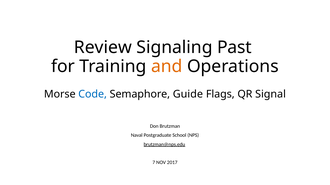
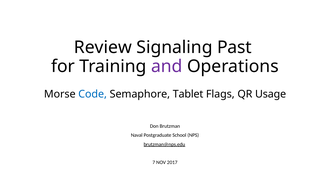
and colour: orange -> purple
Guide: Guide -> Tablet
Signal: Signal -> Usage
